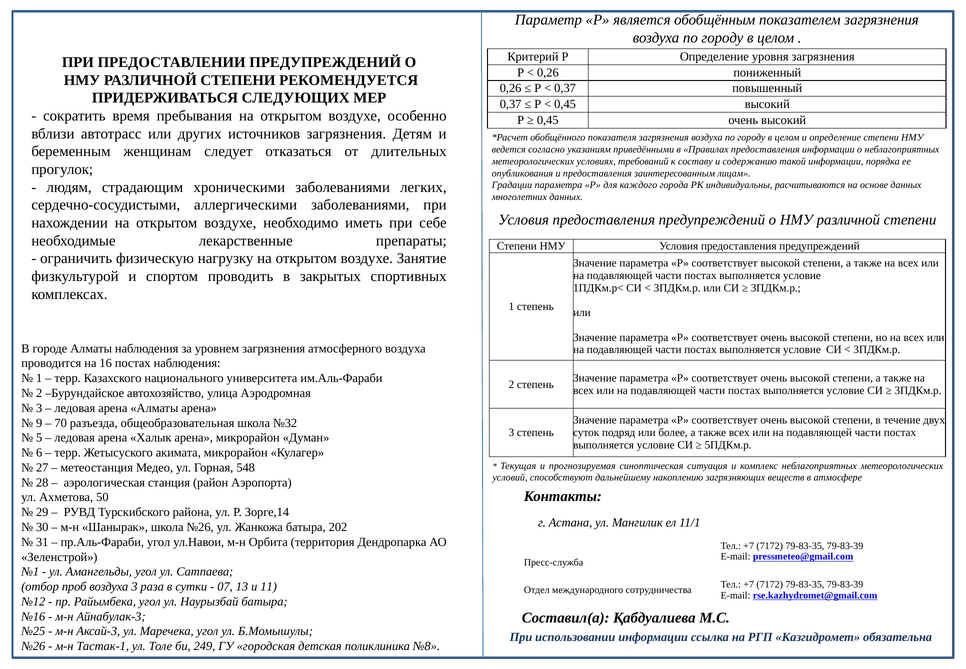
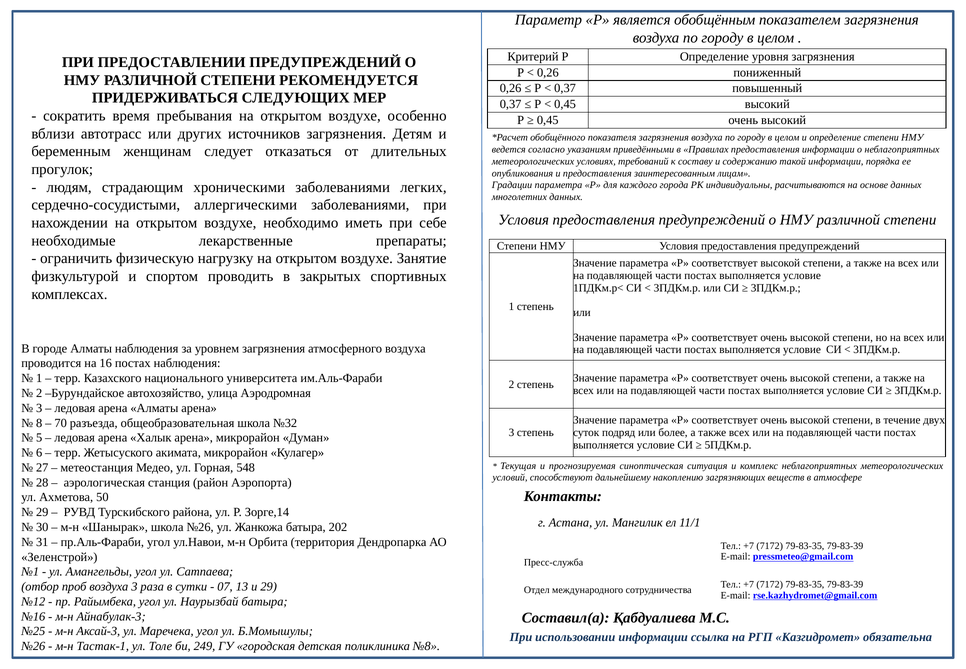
9: 9 -> 8
и 11: 11 -> 29
